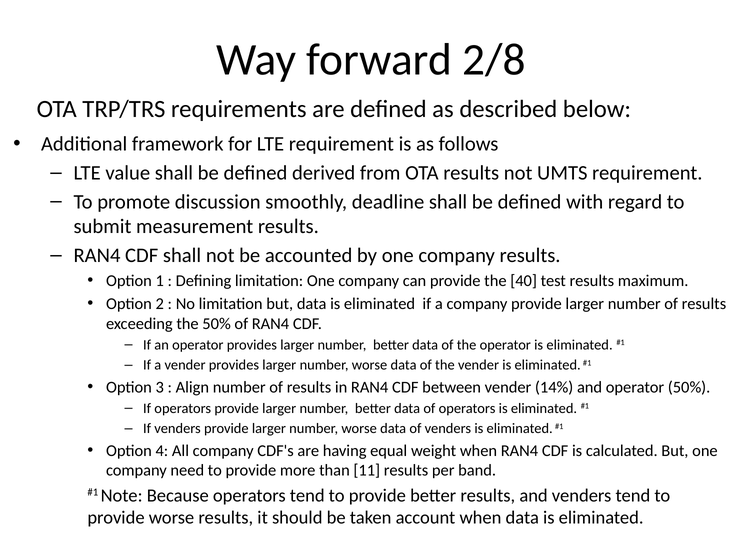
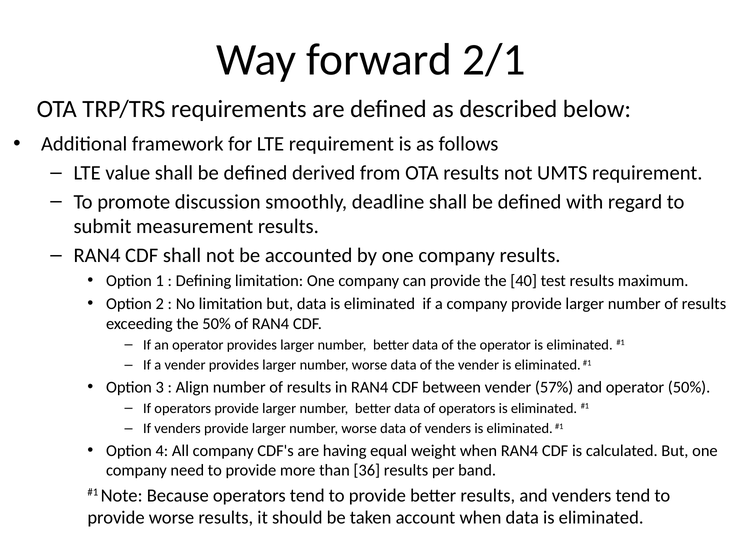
2/8: 2/8 -> 2/1
14%: 14% -> 57%
11: 11 -> 36
